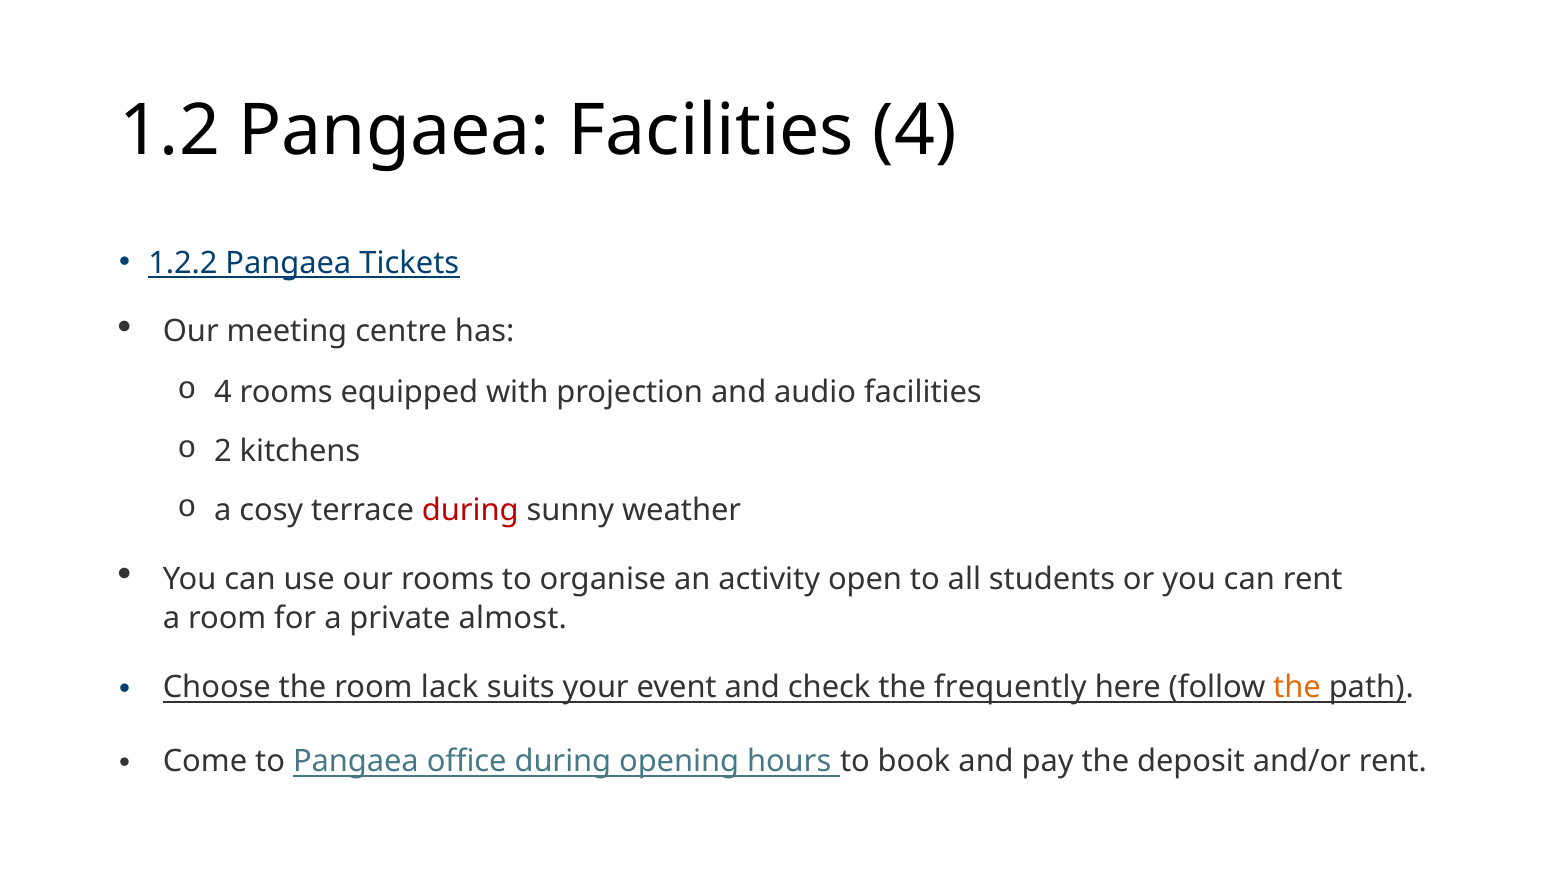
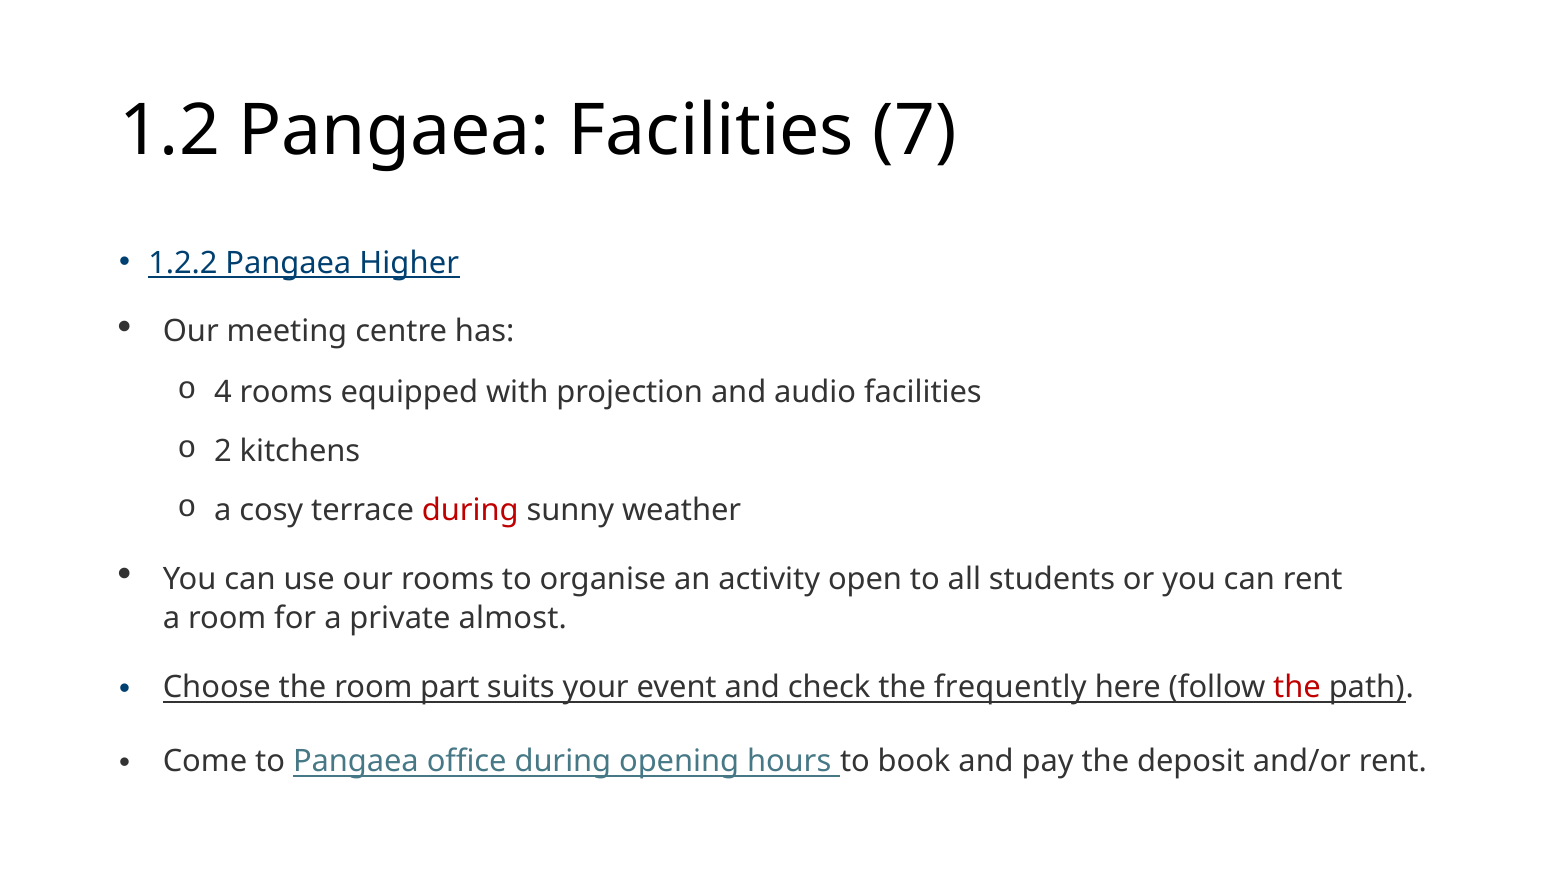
Facilities 4: 4 -> 7
Tickets: Tickets -> Higher
lack: lack -> part
the at (1297, 688) colour: orange -> red
